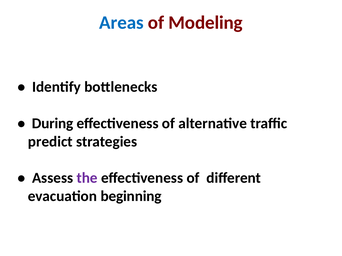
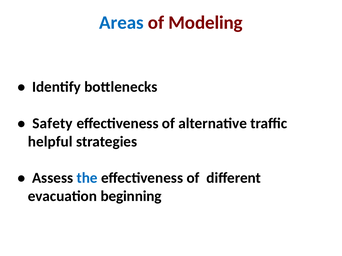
During: During -> Safety
predict: predict -> helpful
the colour: purple -> blue
